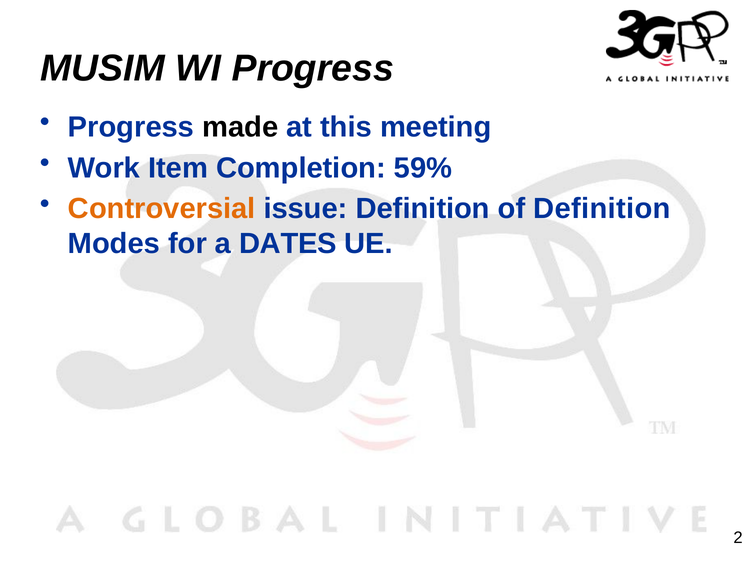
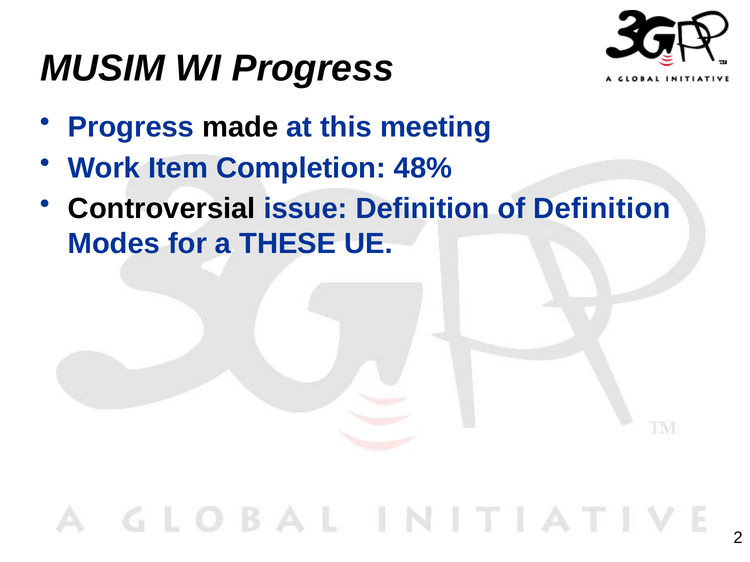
59%: 59% -> 48%
Controversial colour: orange -> black
DATES: DATES -> THESE
